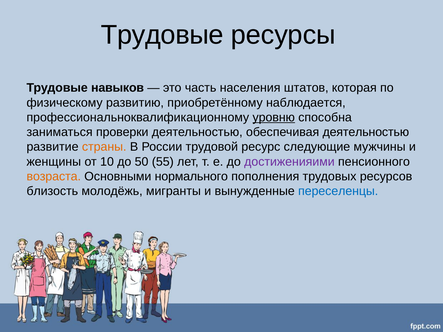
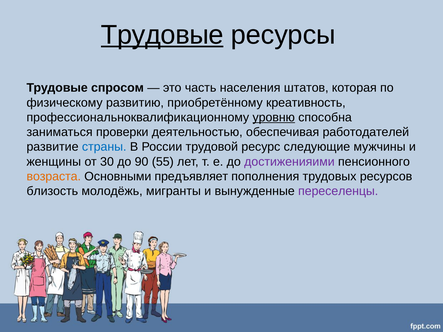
Трудовые at (162, 35) underline: none -> present
навыков: навыков -> спросом
наблюдается: наблюдается -> креативность
обеспечивая деятельностью: деятельностью -> работодателей
страны colour: orange -> blue
10: 10 -> 30
50: 50 -> 90
нормального: нормального -> предъявляет
переселенцы colour: blue -> purple
